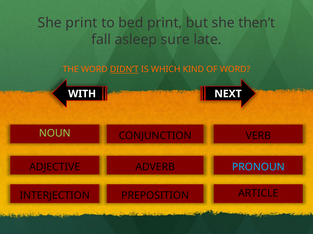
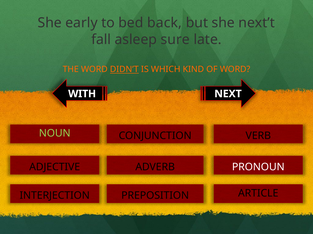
She print: print -> early
bed print: print -> back
then’t: then’t -> next’t
PRONOUN colour: light blue -> white
